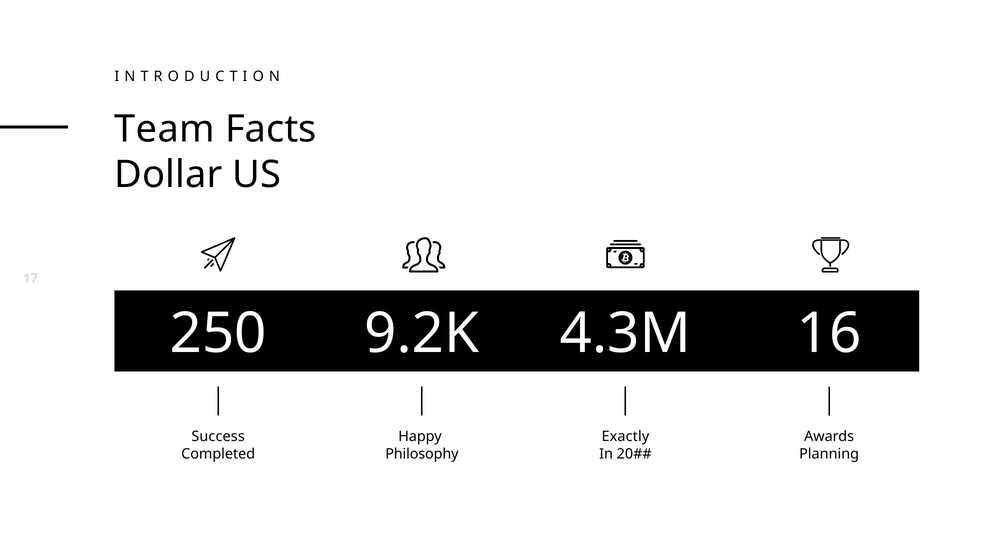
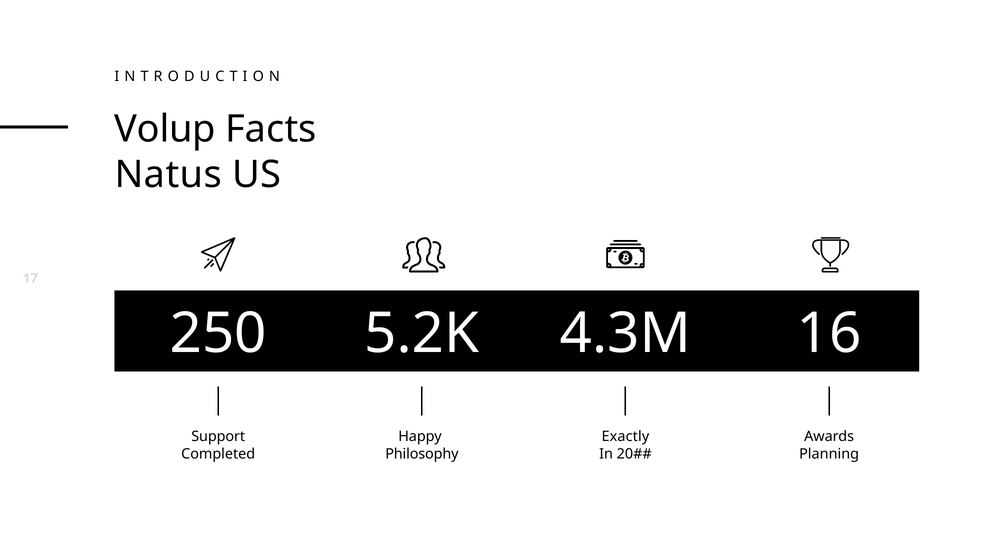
Team: Team -> Volup
Dollar: Dollar -> Natus
9.2K: 9.2K -> 5.2K
Success: Success -> Support
